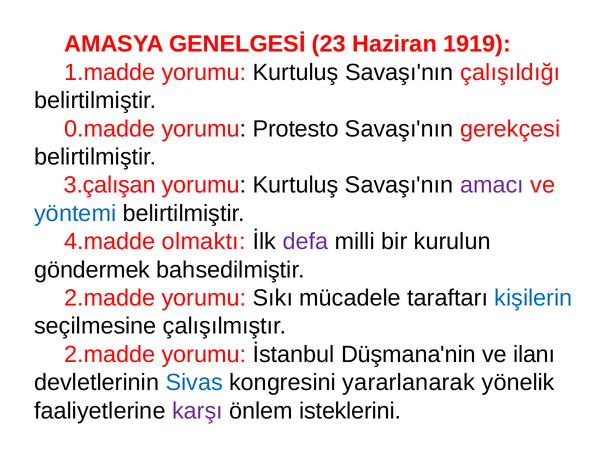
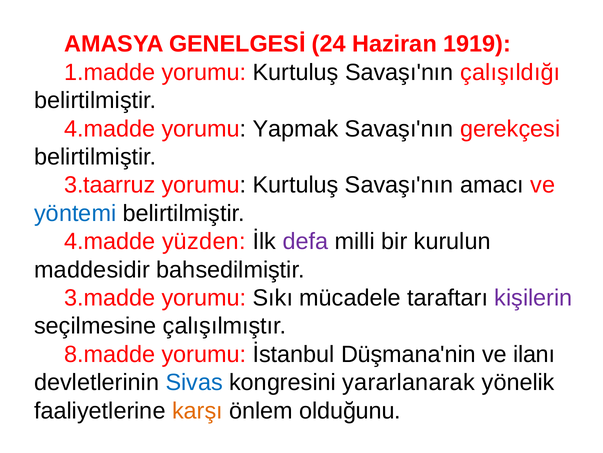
23: 23 -> 24
0.madde at (110, 129): 0.madde -> 4.madde
Protesto: Protesto -> Yapmak
3.çalışan: 3.çalışan -> 3.taarruz
amacı colour: purple -> black
olmaktı: olmaktı -> yüzden
göndermek: göndermek -> maddesidir
2.madde at (110, 298): 2.madde -> 3.madde
kişilerin colour: blue -> purple
2.madde at (110, 354): 2.madde -> 8.madde
karşı colour: purple -> orange
isteklerini: isteklerini -> olduğunu
